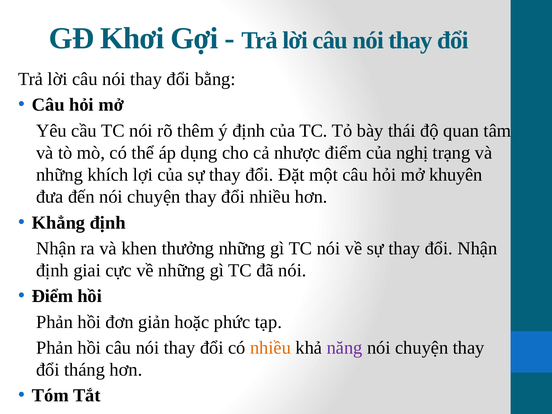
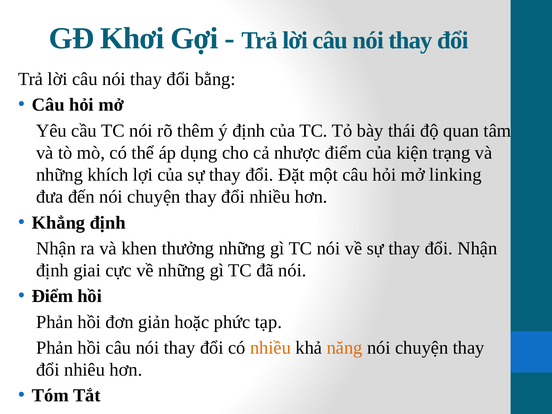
nghị: nghị -> kiện
khuyên: khuyên -> linking
năng colour: purple -> orange
tháng: tháng -> nhiêu
